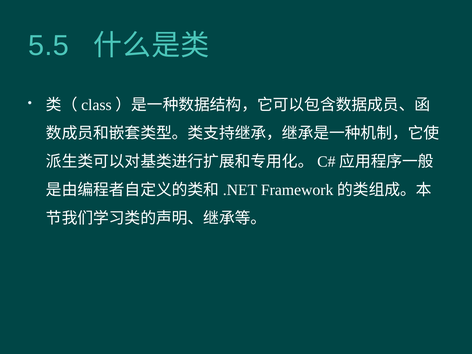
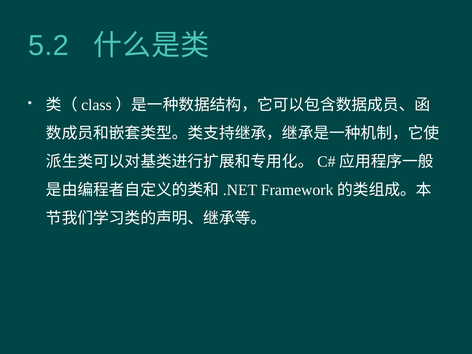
5.5: 5.5 -> 5.2
